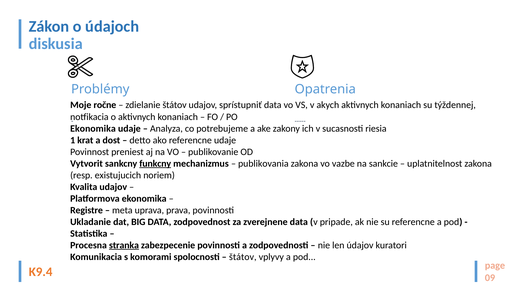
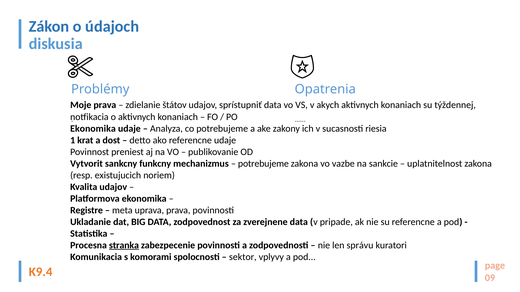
Moje ročne: ročne -> prava
funkcny underline: present -> none
publikovania at (263, 164): publikovania -> potrebujeme
údajov: údajov -> správu
štátov at (243, 257): štátov -> sektor
